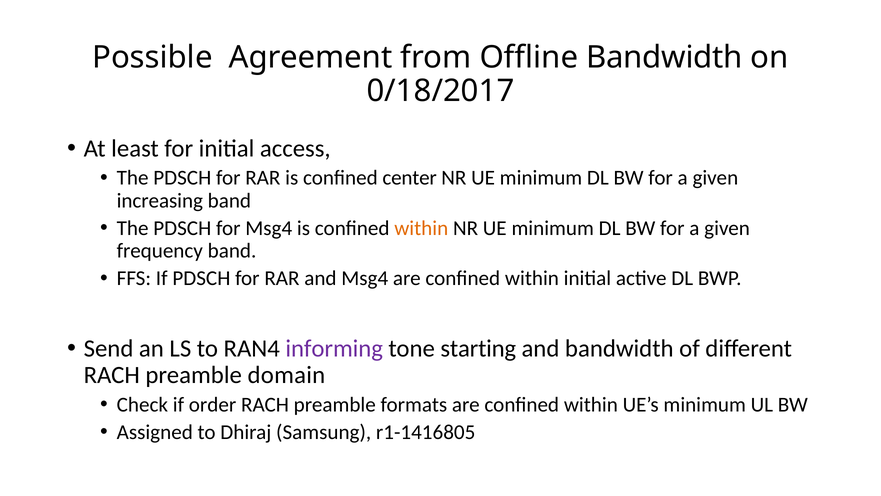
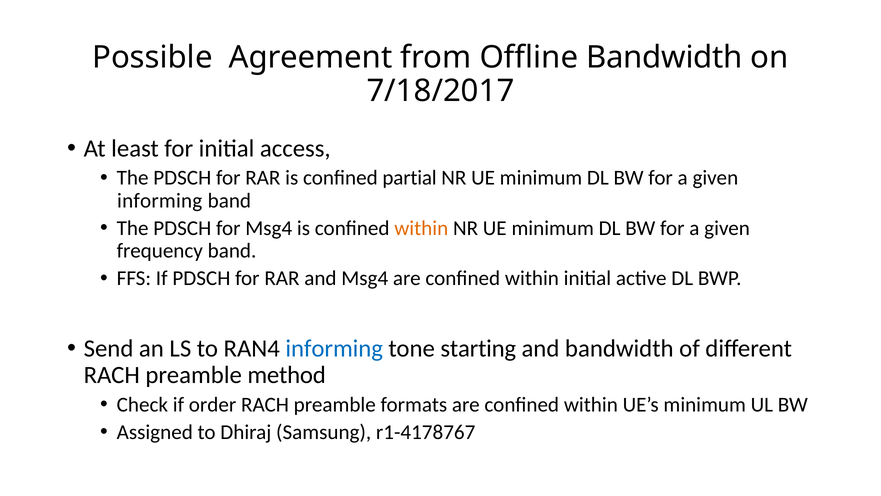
0/18/2017: 0/18/2017 -> 7/18/2017
center: center -> partial
increasing at (160, 201): increasing -> informing
informing at (334, 348) colour: purple -> blue
domain: domain -> method
r1-1416805: r1-1416805 -> r1-4178767
